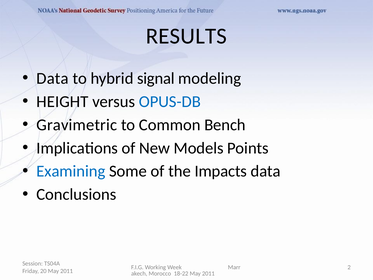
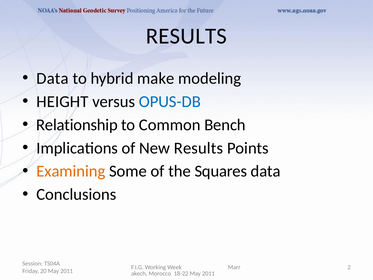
signal: signal -> make
Gravimetric: Gravimetric -> Relationship
New Models: Models -> Results
Examining colour: blue -> orange
Impacts: Impacts -> Squares
